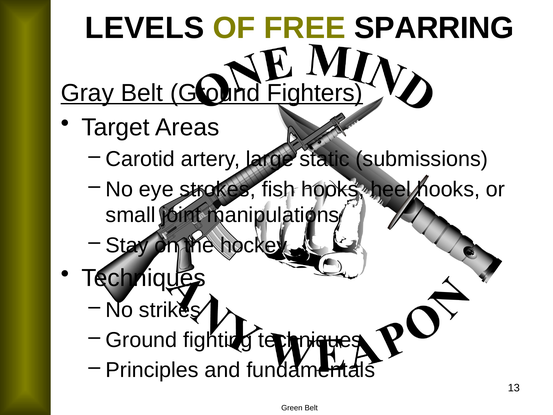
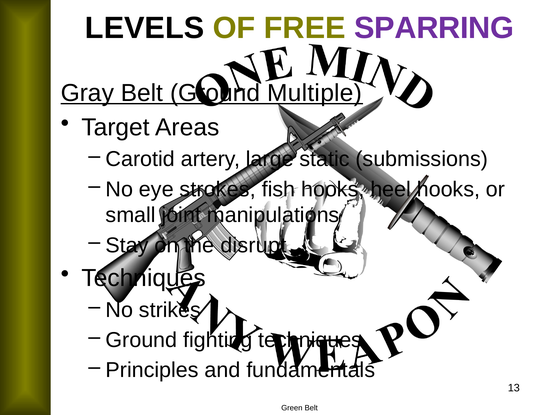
SPARRING colour: black -> purple
Fighters: Fighters -> Multiple
hockey: hockey -> disrupt
